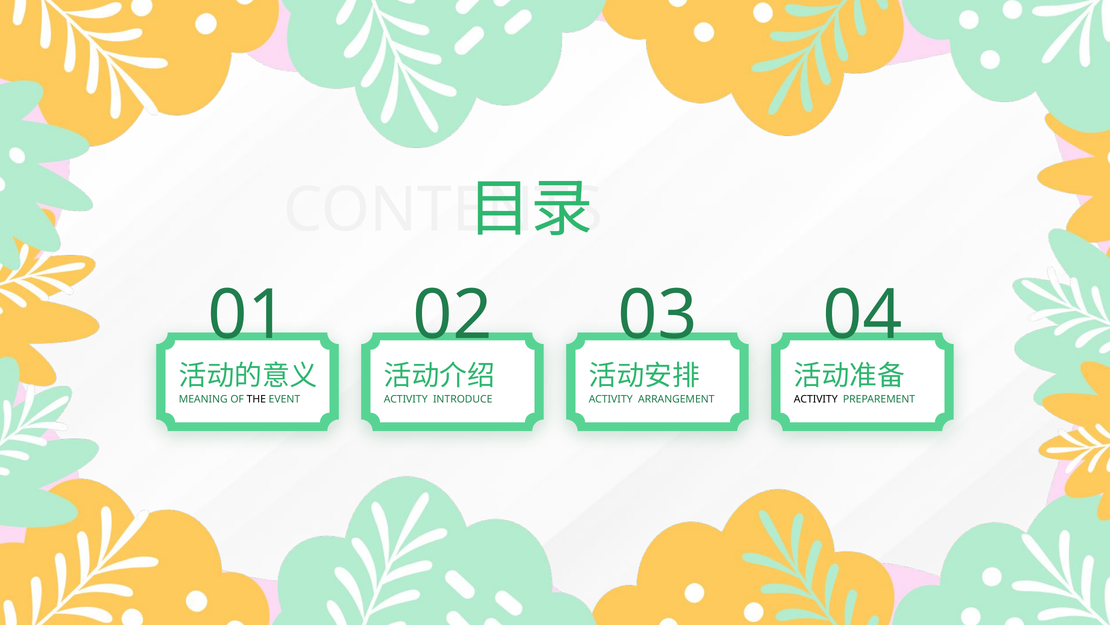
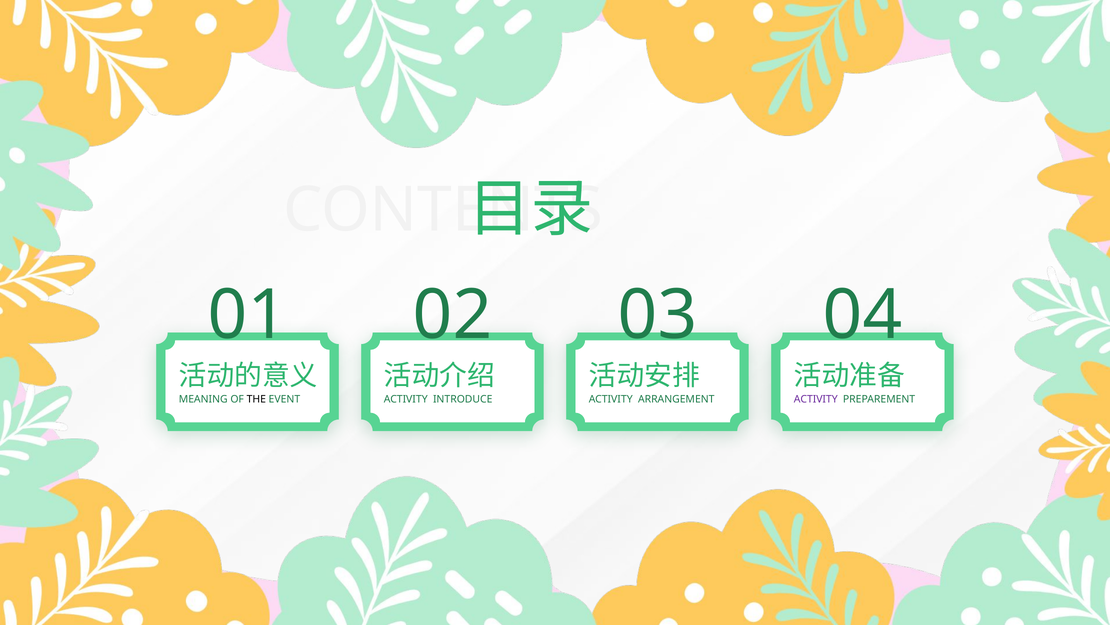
ACTIVITY at (816, 399) colour: black -> purple
